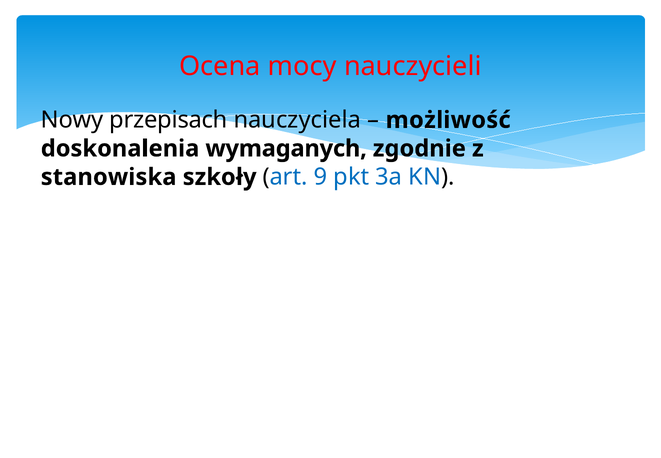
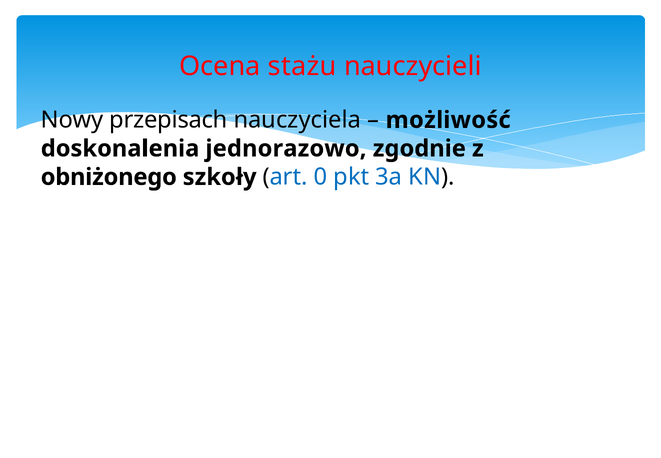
mocy: mocy -> stażu
wymaganych: wymaganych -> jednorazowo
stanowiska: stanowiska -> obniżonego
9: 9 -> 0
